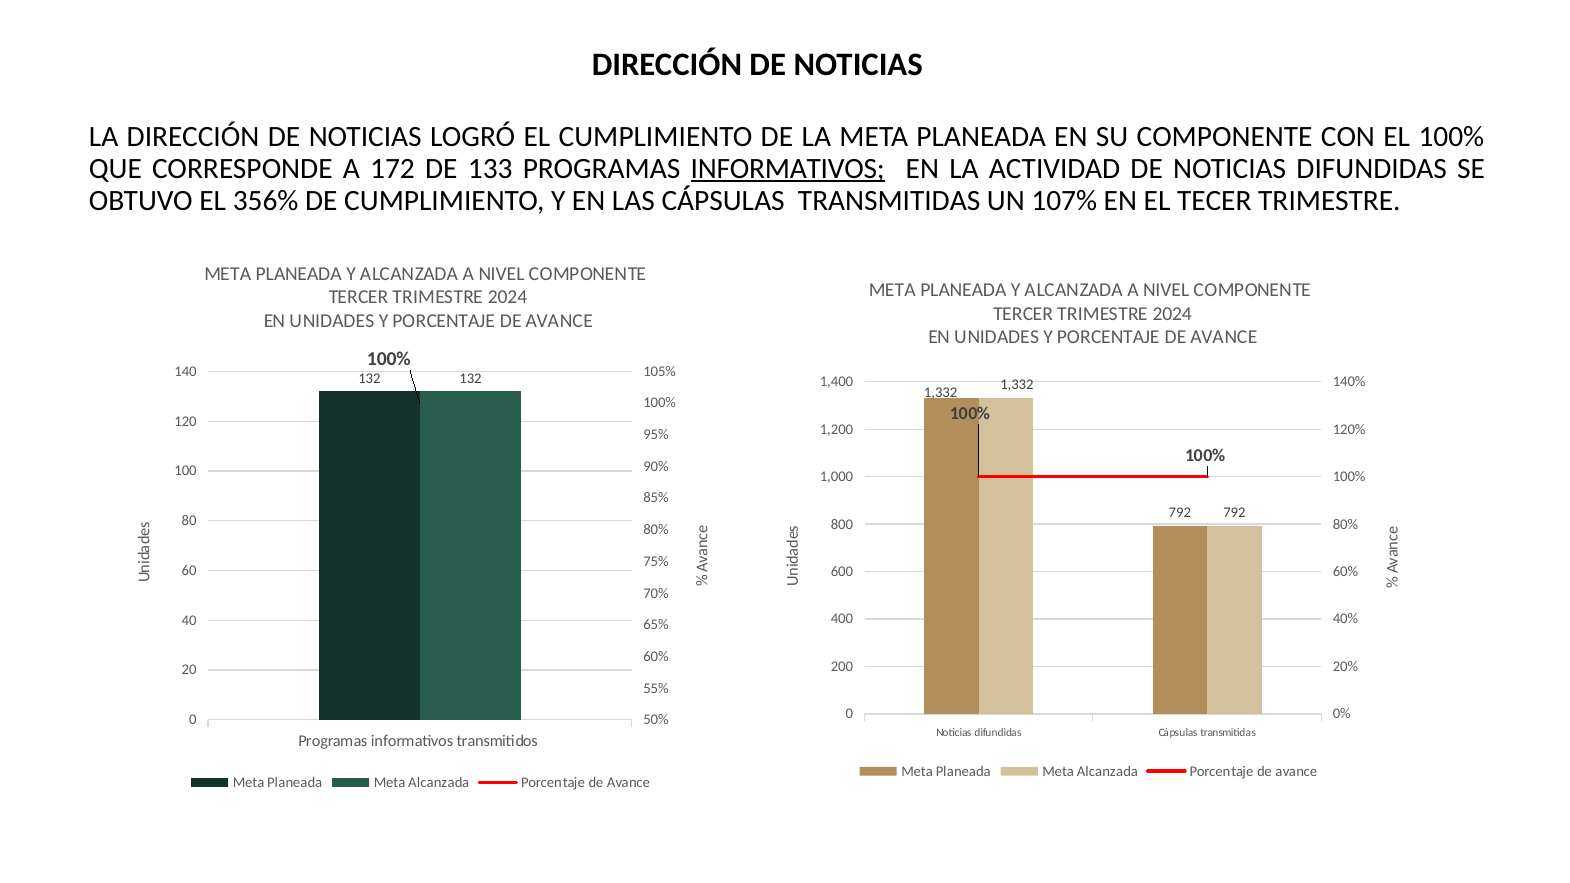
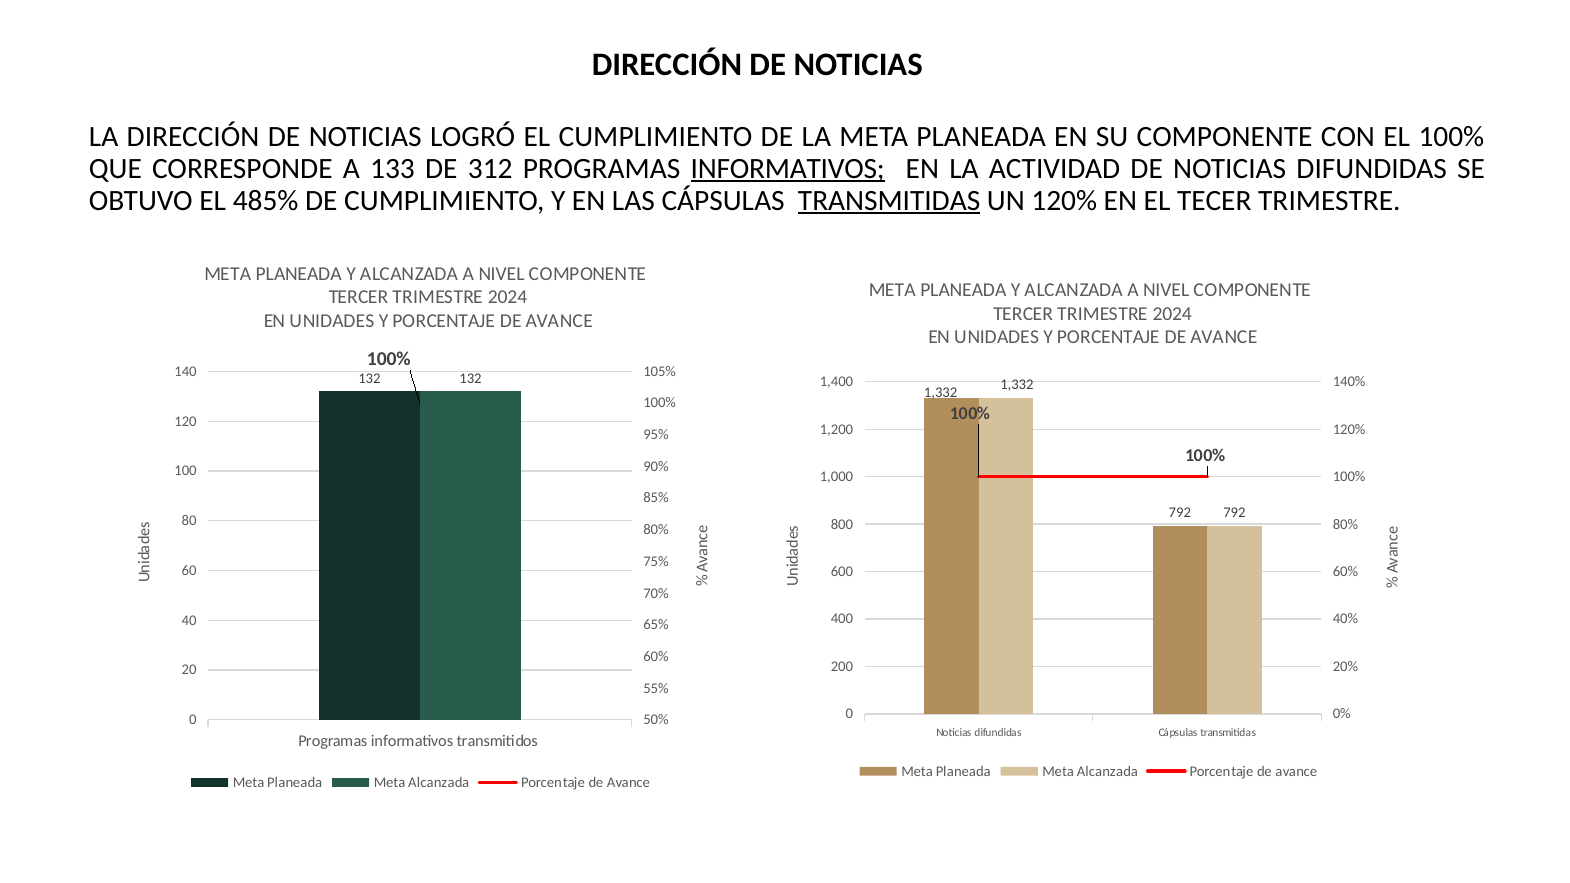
172: 172 -> 133
133: 133 -> 312
356%: 356% -> 485%
TRANSMITIDAS at (889, 200) underline: none -> present
UN 107%: 107% -> 120%
